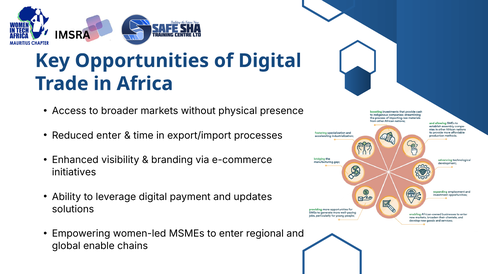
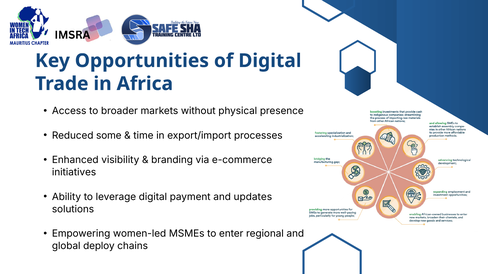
Reduced enter: enter -> some
enable: enable -> deploy
